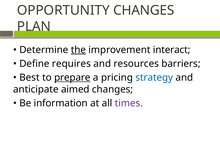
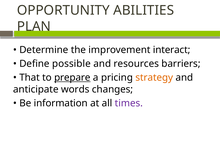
OPPORTUNITY CHANGES: CHANGES -> ABILITIES
the underline: present -> none
requires: requires -> possible
Best: Best -> That
strategy colour: blue -> orange
aimed: aimed -> words
